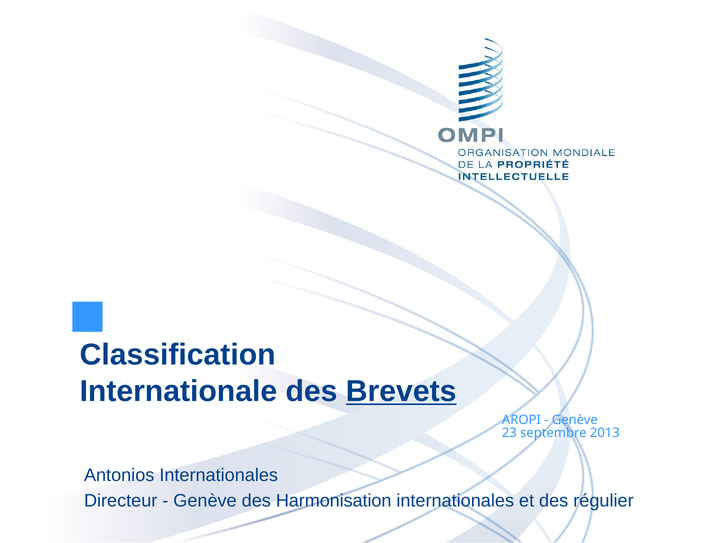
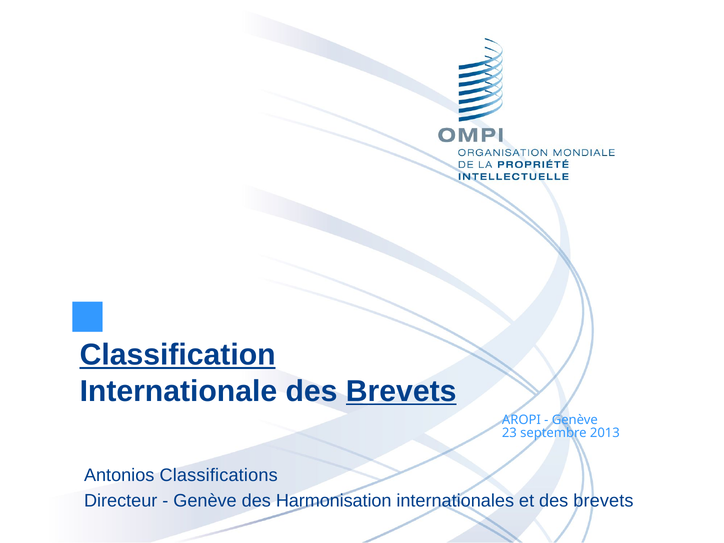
Classification underline: none -> present
Antonios Internationales: Internationales -> Classifications
et des régulier: régulier -> brevets
